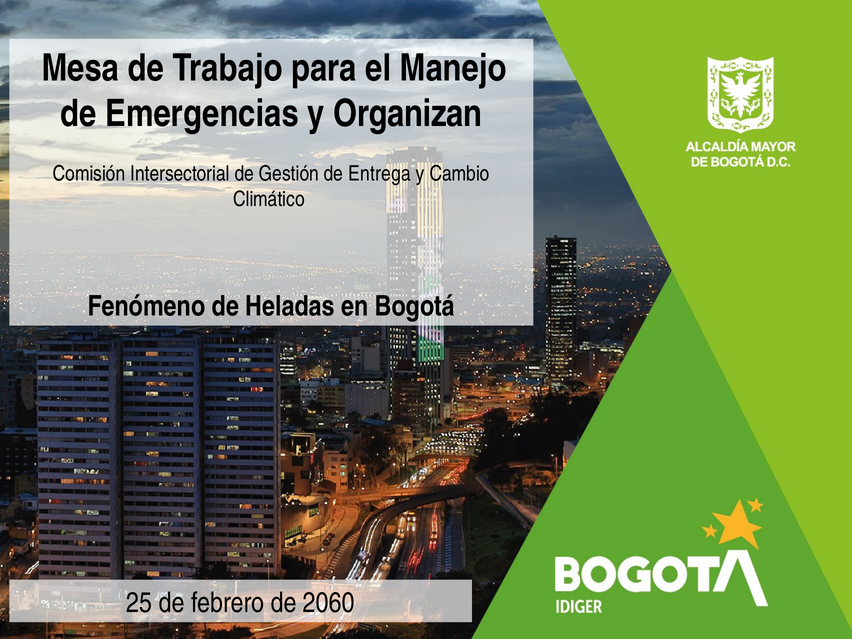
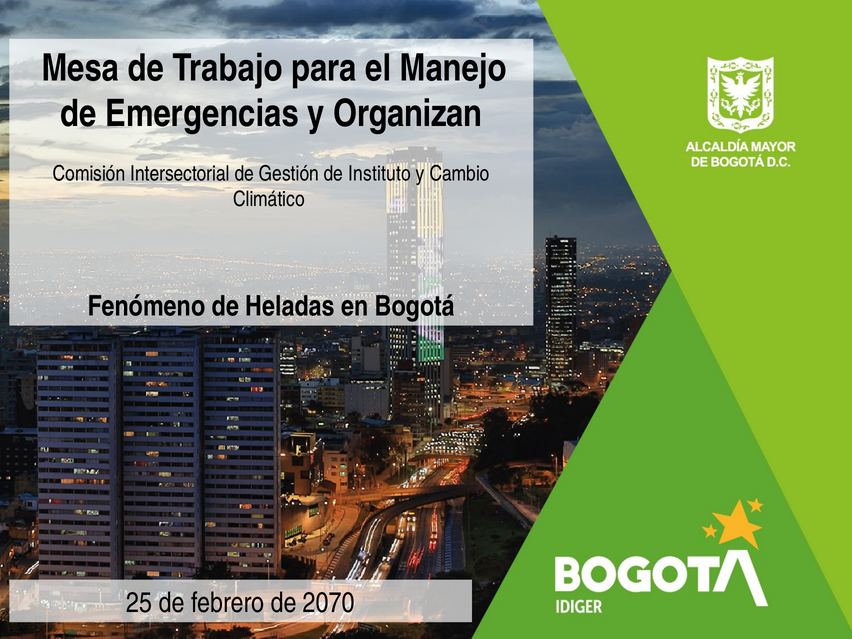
Entrega: Entrega -> Instituto
2060: 2060 -> 2070
